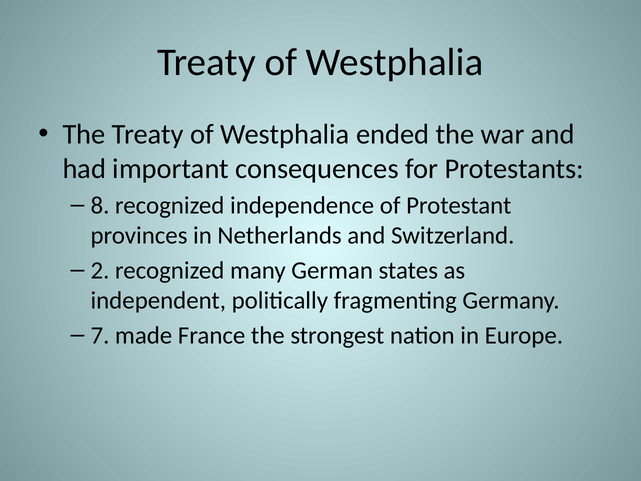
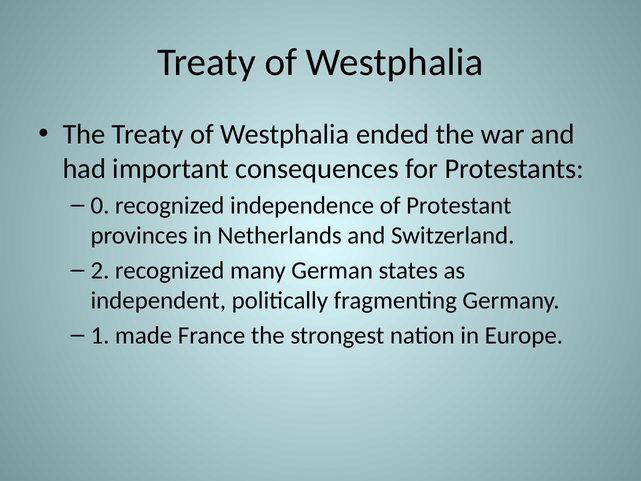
8: 8 -> 0
7: 7 -> 1
